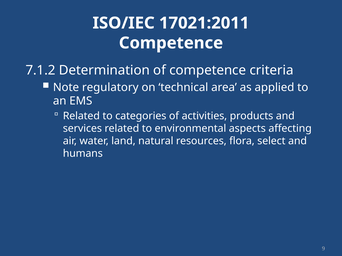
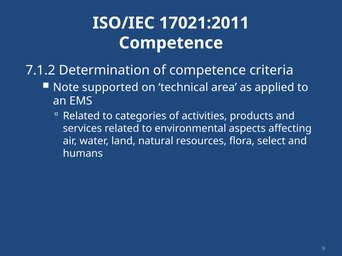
regulatory: regulatory -> supported
